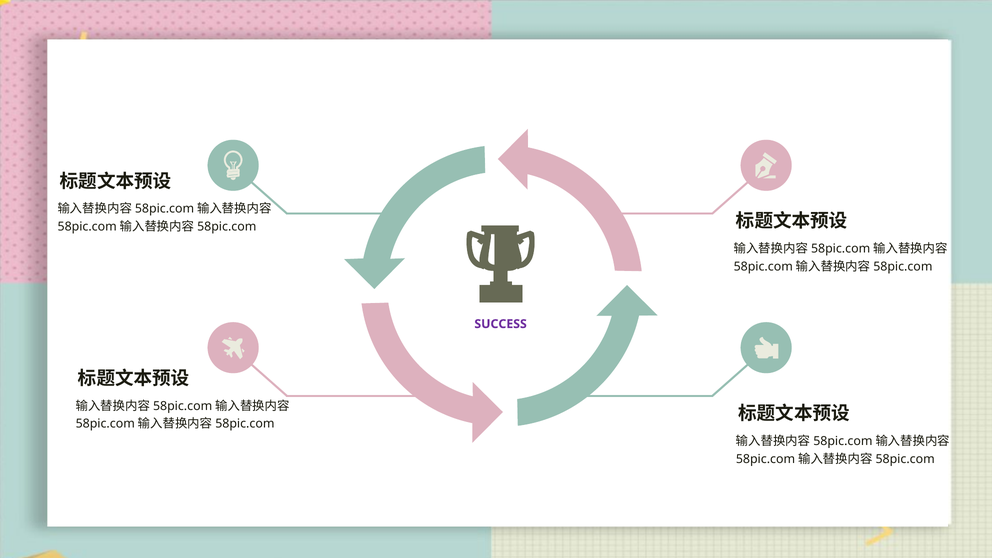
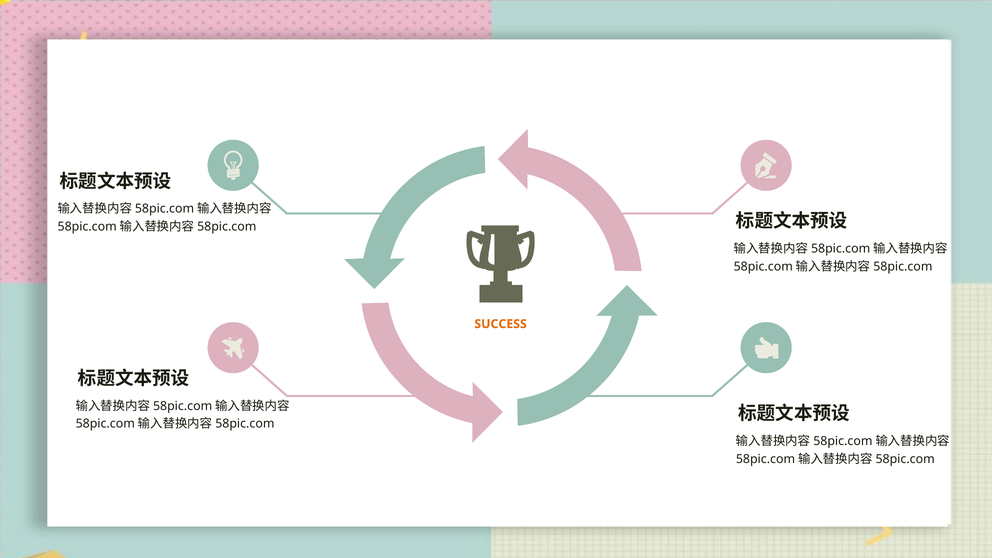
SUCCESS colour: purple -> orange
